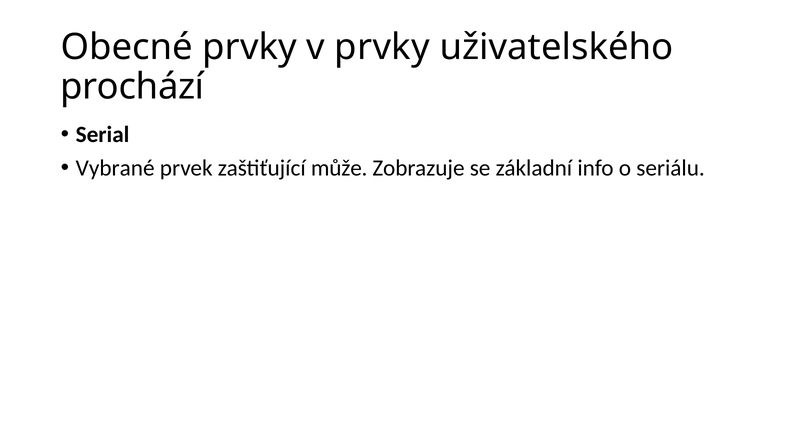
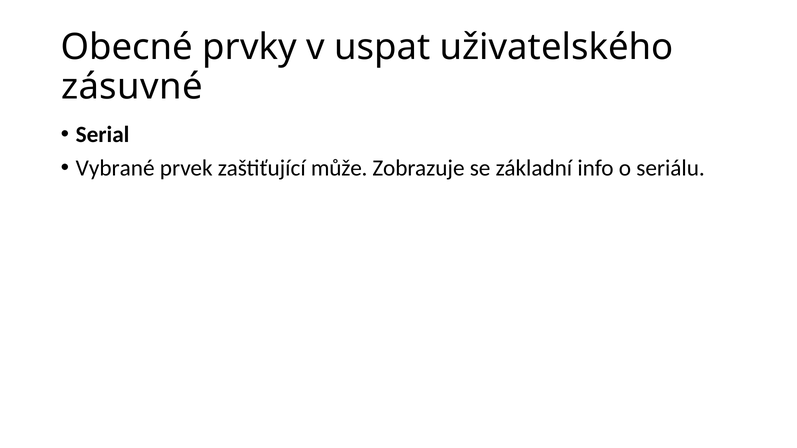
v prvky: prvky -> uspat
prochází: prochází -> zásuvné
